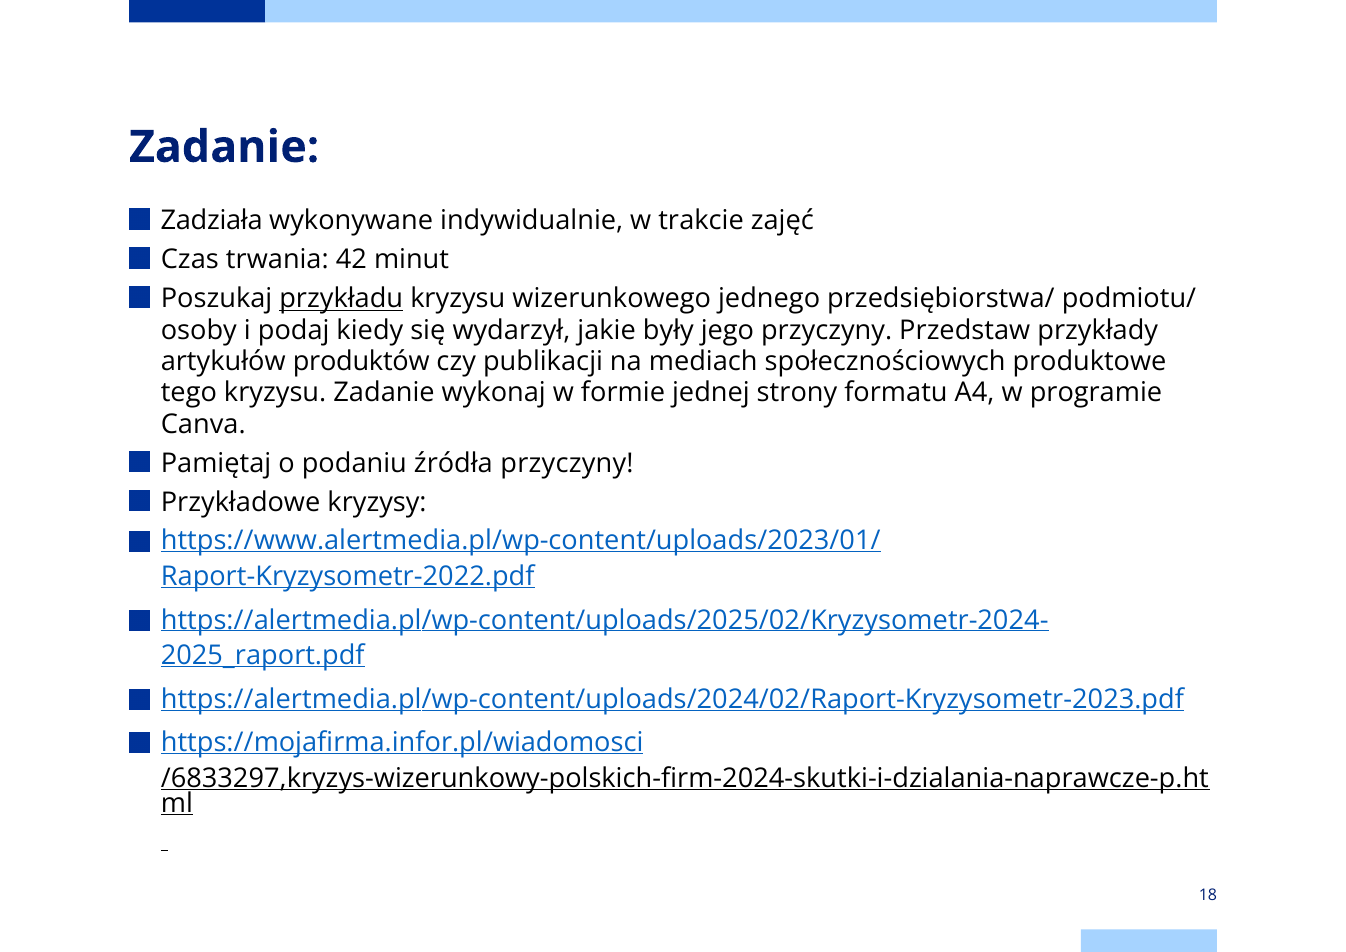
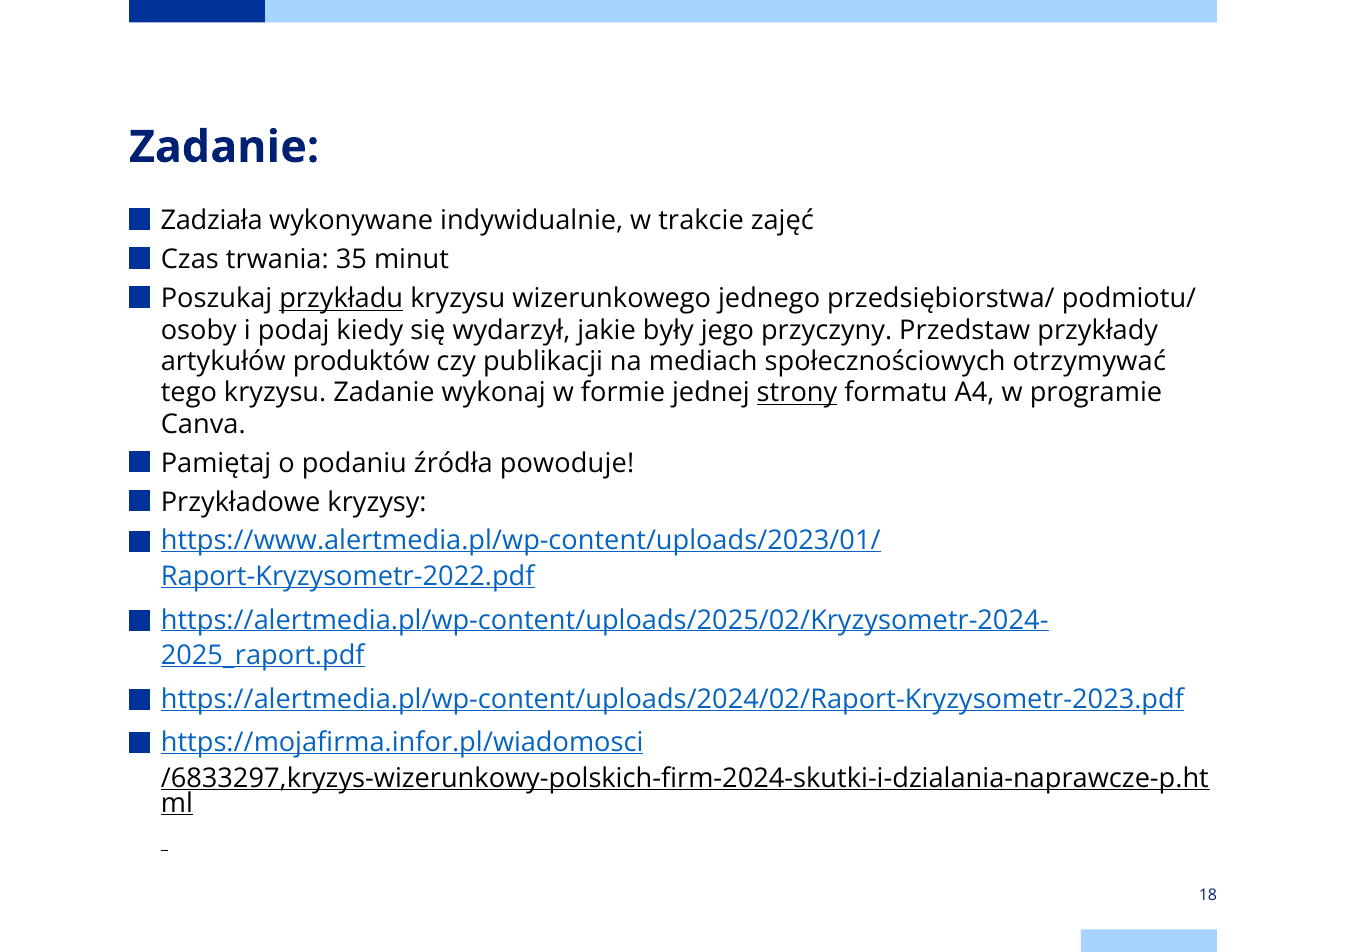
42: 42 -> 35
produktowe: produktowe -> otrzymywać
strony underline: none -> present
źródła przyczyny: przyczyny -> powoduje
